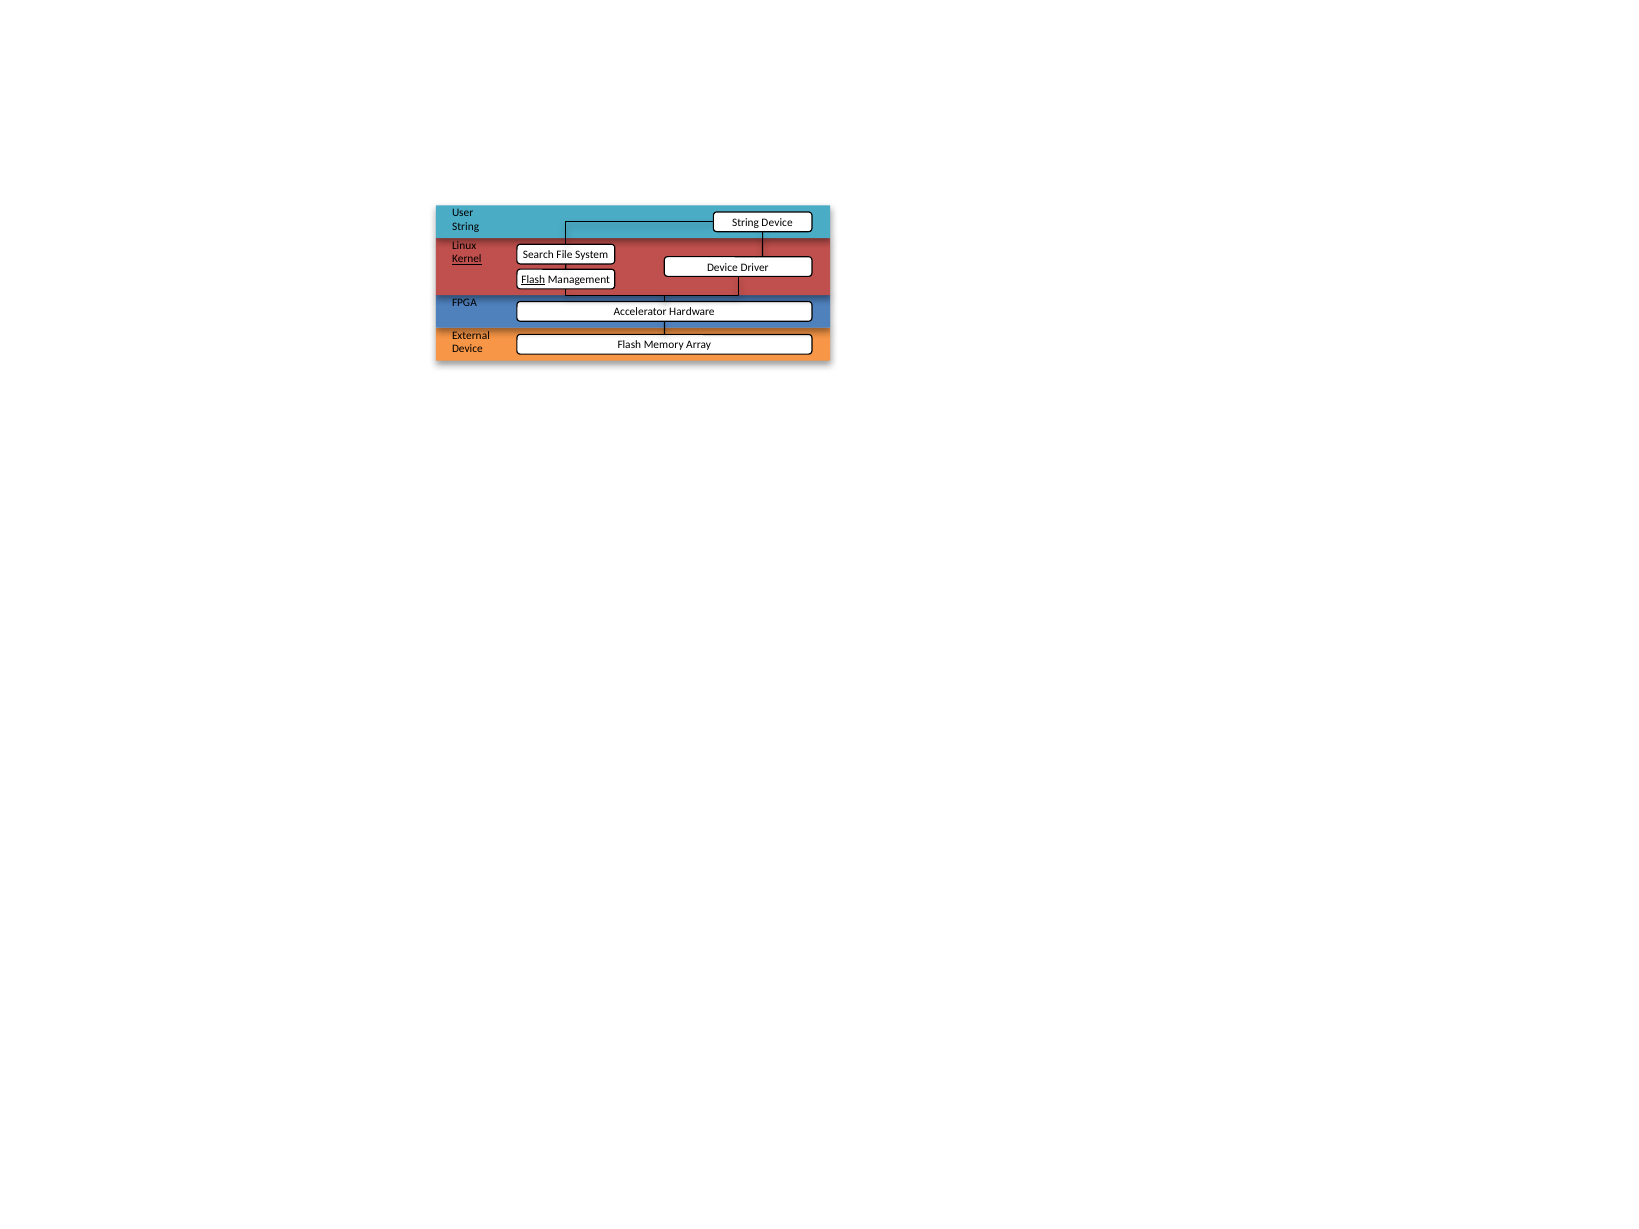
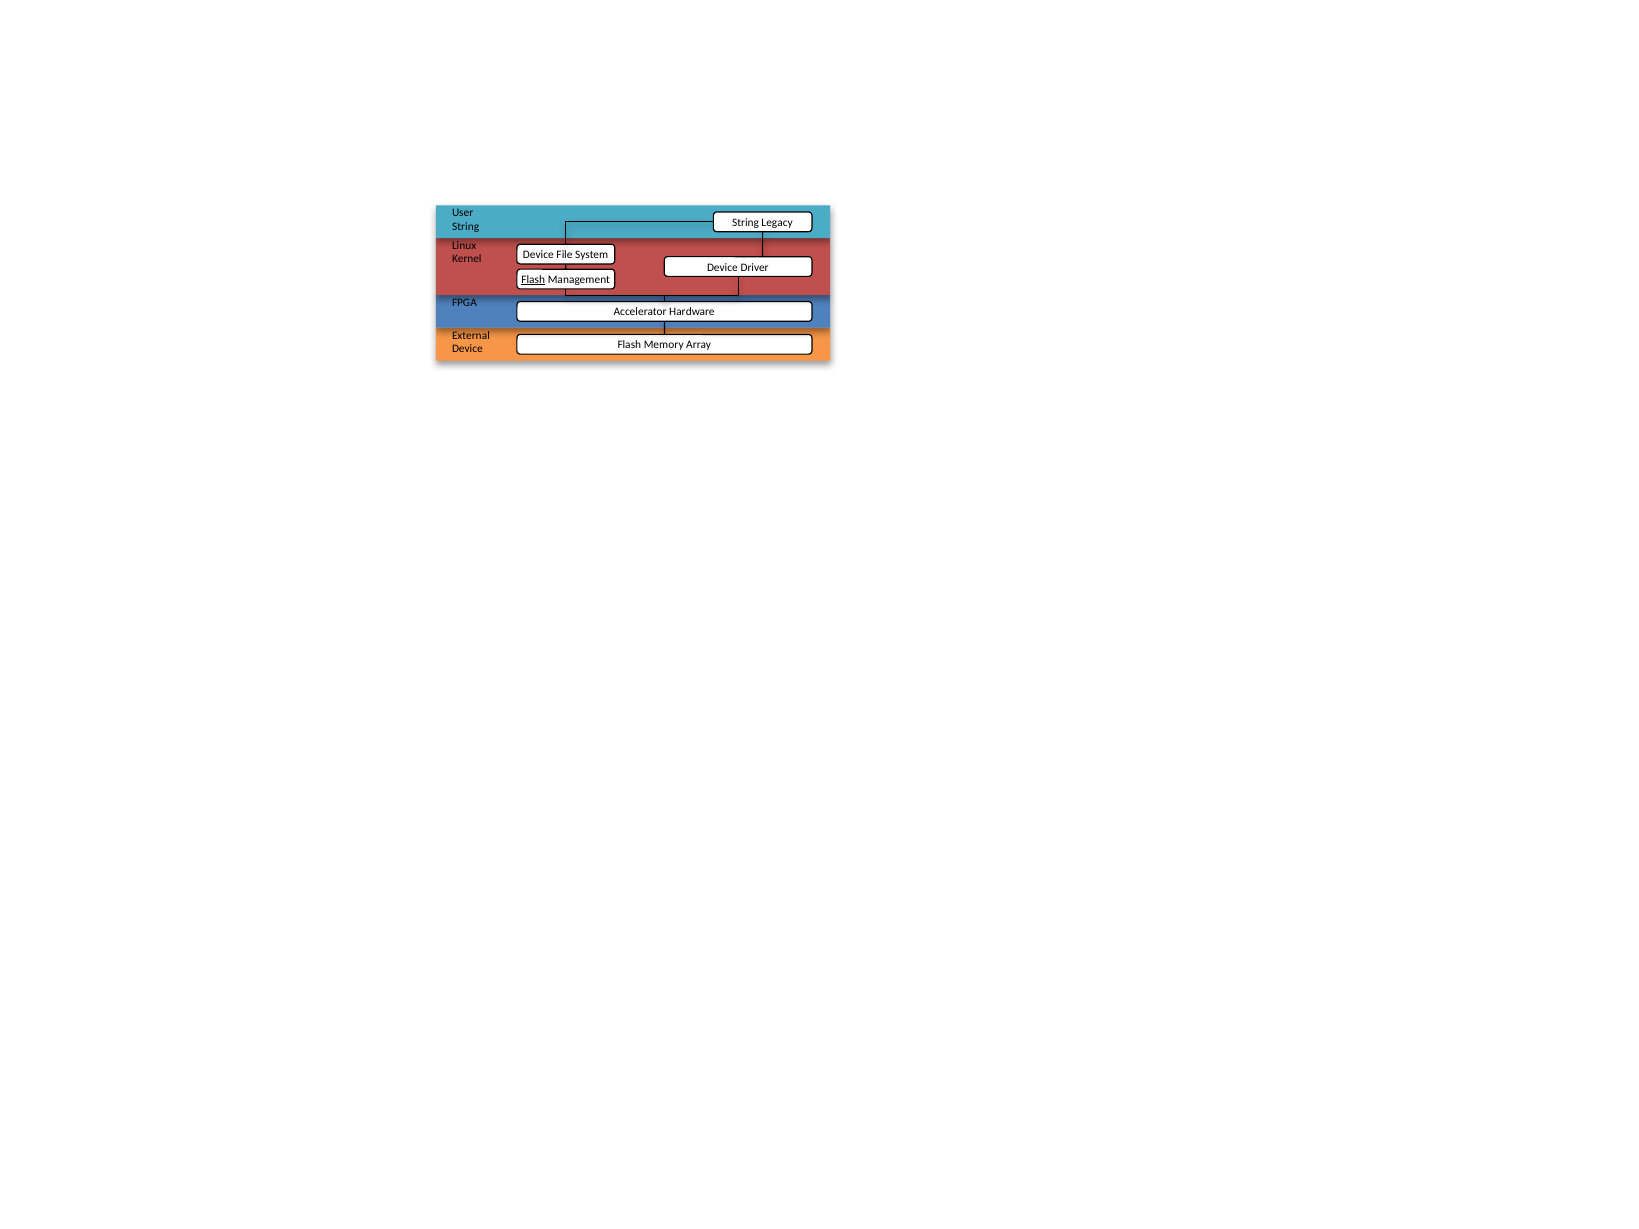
String Device: Device -> Legacy
Search at (538, 255): Search -> Device
Kernel underline: present -> none
